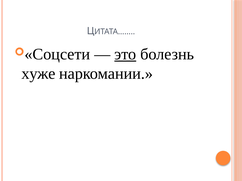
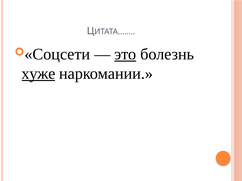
хуже underline: none -> present
